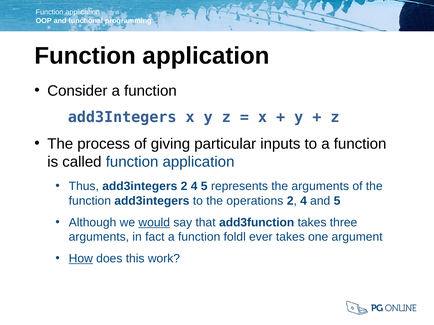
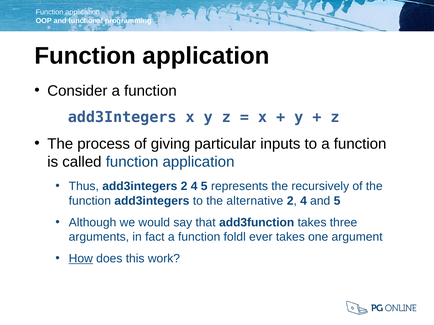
the arguments: arguments -> recursively
operations: operations -> alternative
would underline: present -> none
